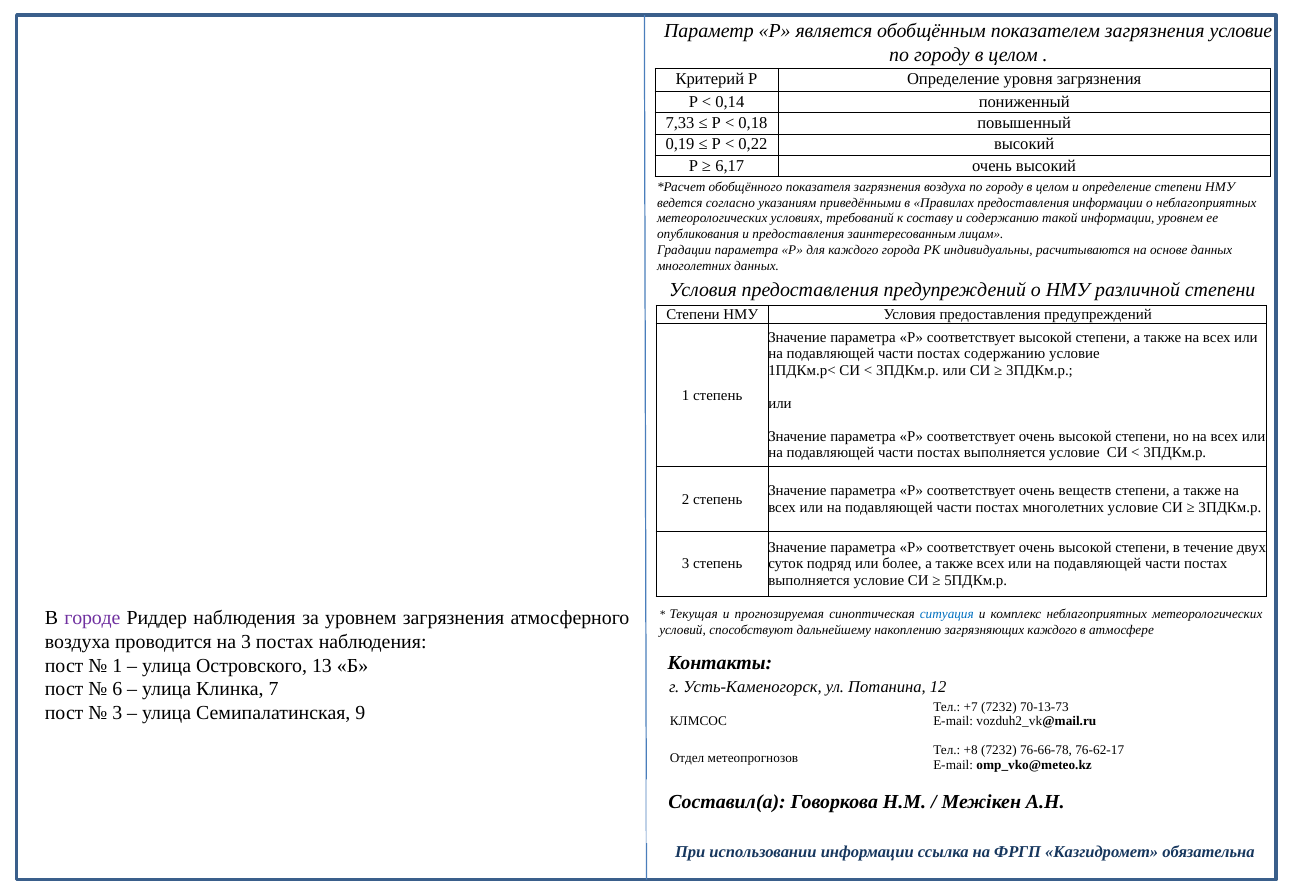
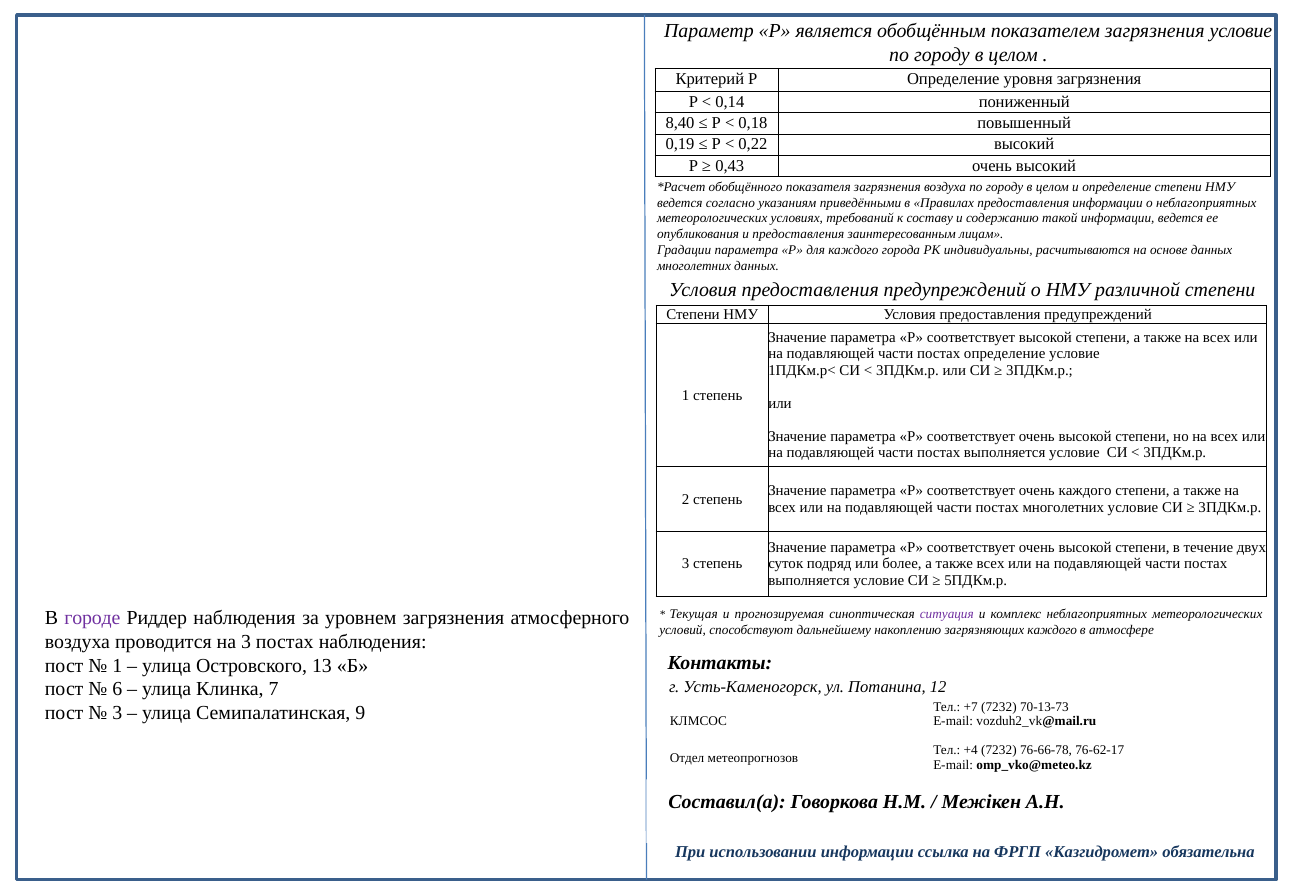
7,33: 7,33 -> 8,40
6,17: 6,17 -> 0,43
информации уровнем: уровнем -> ведется
постах содержанию: содержанию -> определение
очень веществ: веществ -> каждого
ситуация colour: blue -> purple
+8: +8 -> +4
